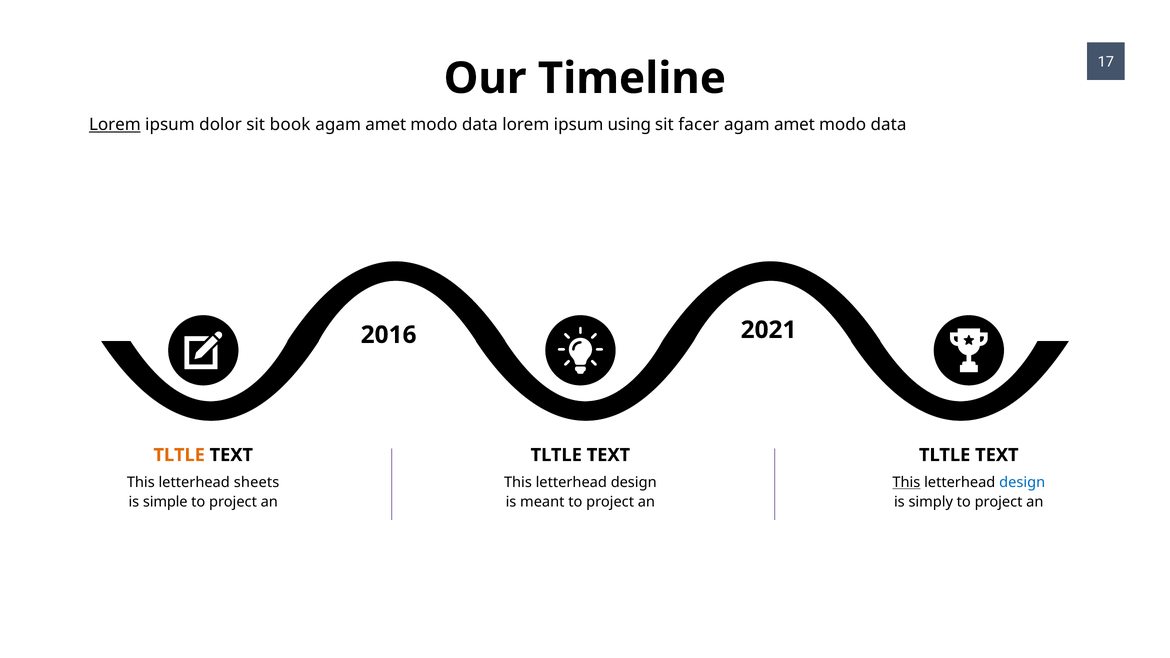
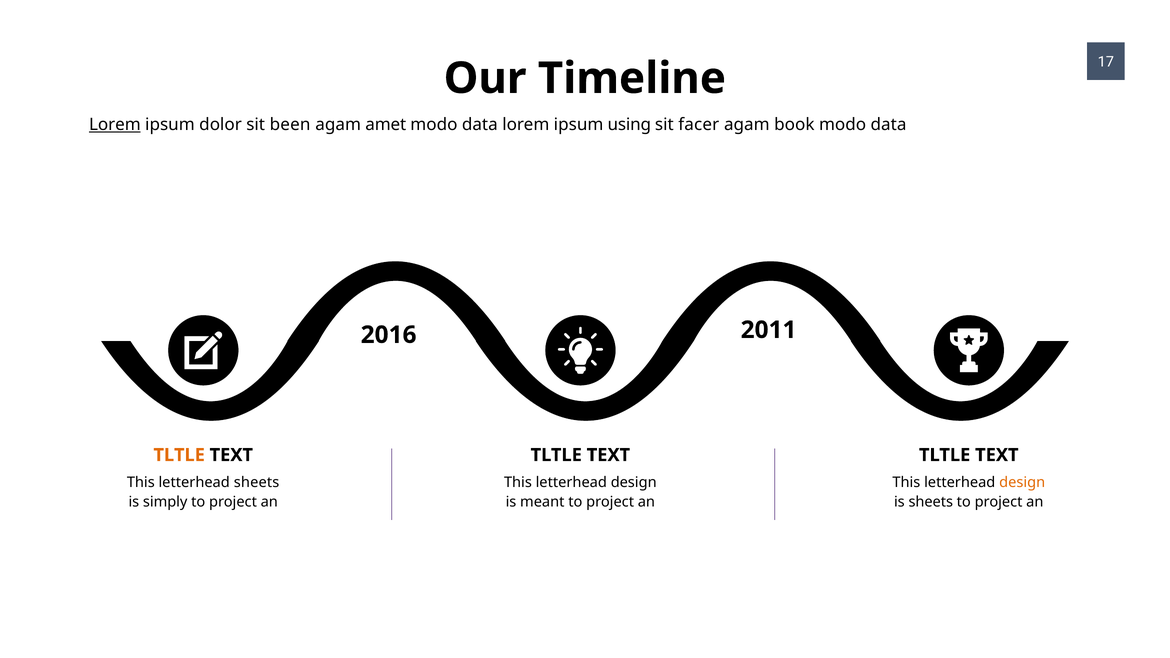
book: book -> been
amet at (794, 125): amet -> book
2021: 2021 -> 2011
This at (906, 483) underline: present -> none
design at (1022, 483) colour: blue -> orange
simple: simple -> simply
is simply: simply -> sheets
